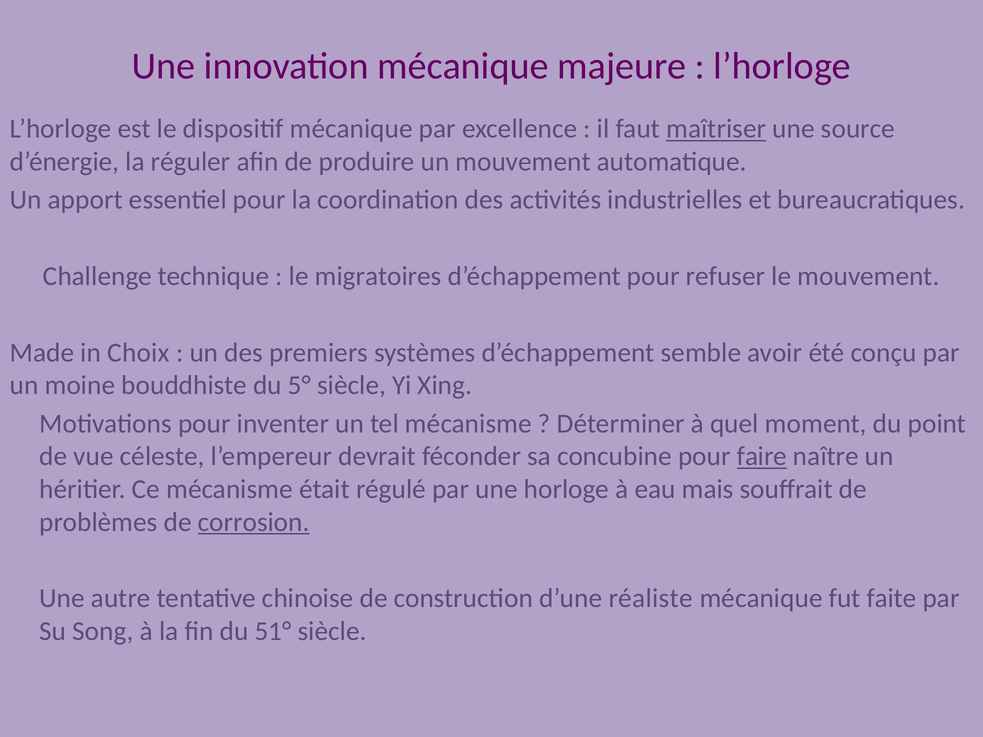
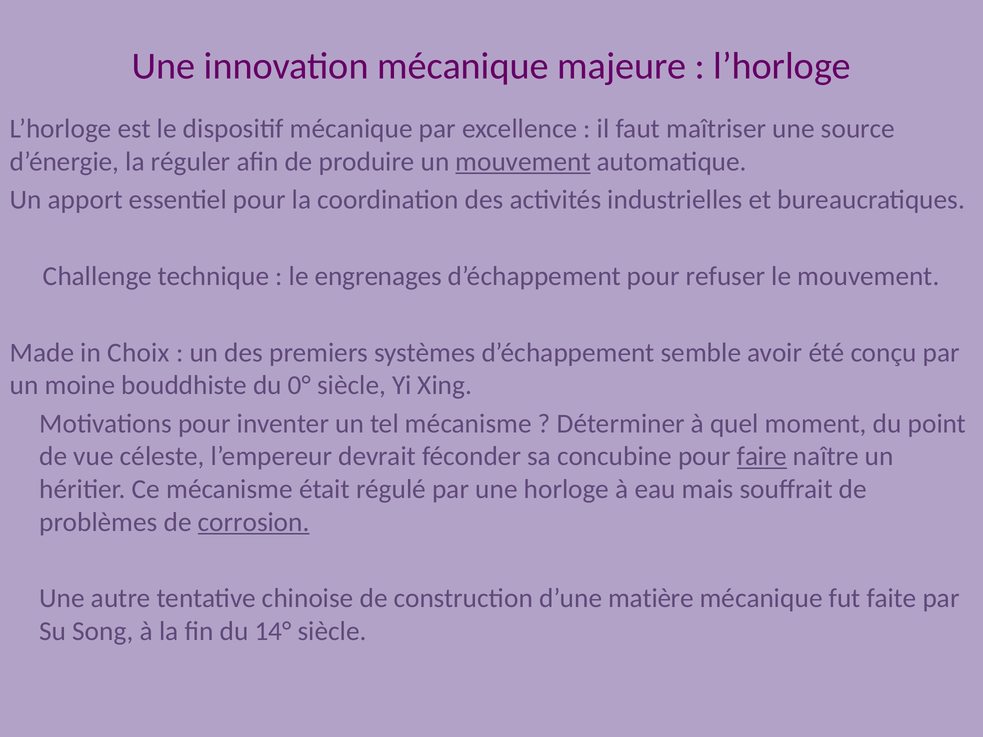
maîtriser underline: present -> none
mouvement at (523, 162) underline: none -> present
migratoires: migratoires -> engrenages
5°: 5° -> 0°
réaliste: réaliste -> matière
51°: 51° -> 14°
